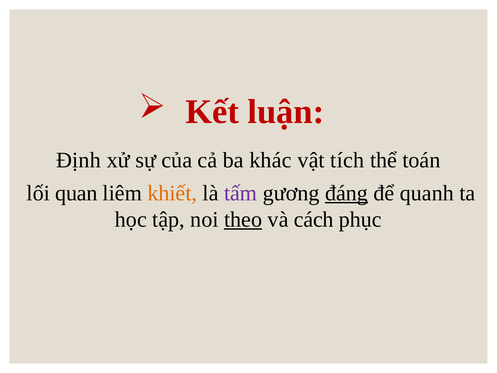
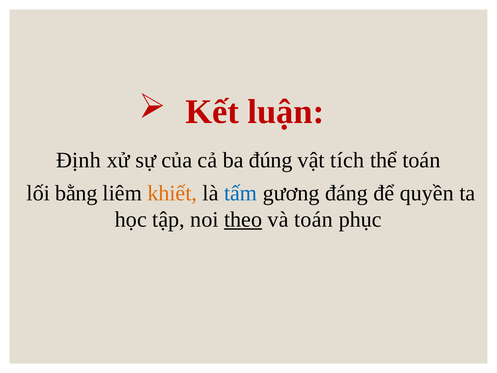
khác: khác -> đúng
quan: quan -> bằng
tấm colour: purple -> blue
đáng underline: present -> none
quanh: quanh -> quyền
và cách: cách -> toán
